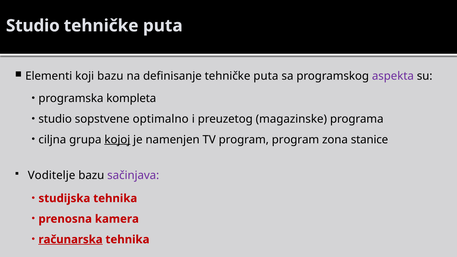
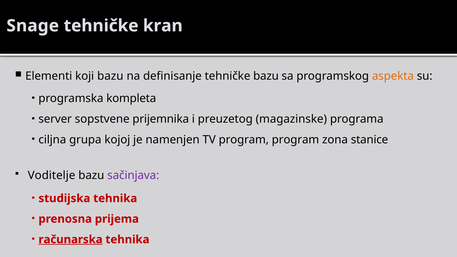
Studio at (33, 26): Studio -> Snage
puta at (163, 26): puta -> kran
definisanje tehničke puta: puta -> bazu
aspekta colour: purple -> orange
studio at (55, 119): studio -> server
optimalno: optimalno -> prijemnika
kojoj underline: present -> none
kamera: kamera -> prijema
